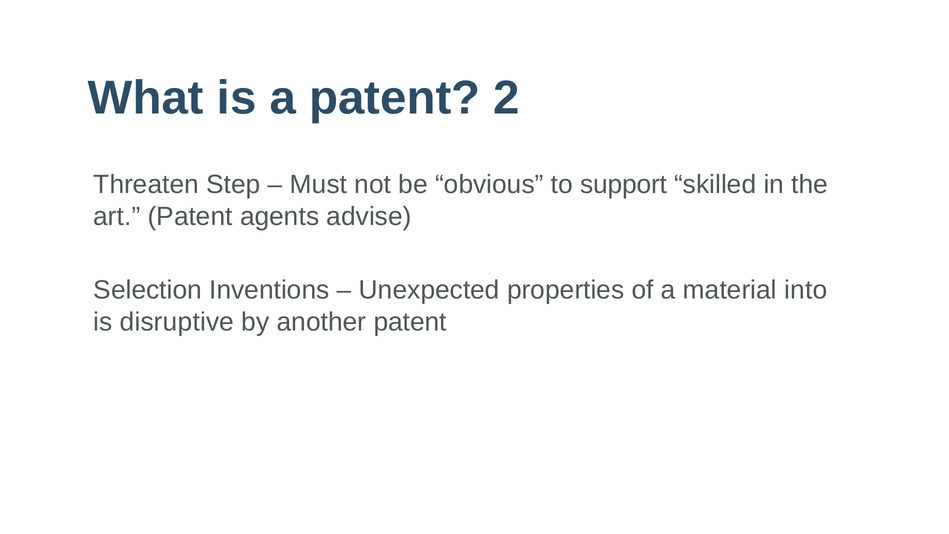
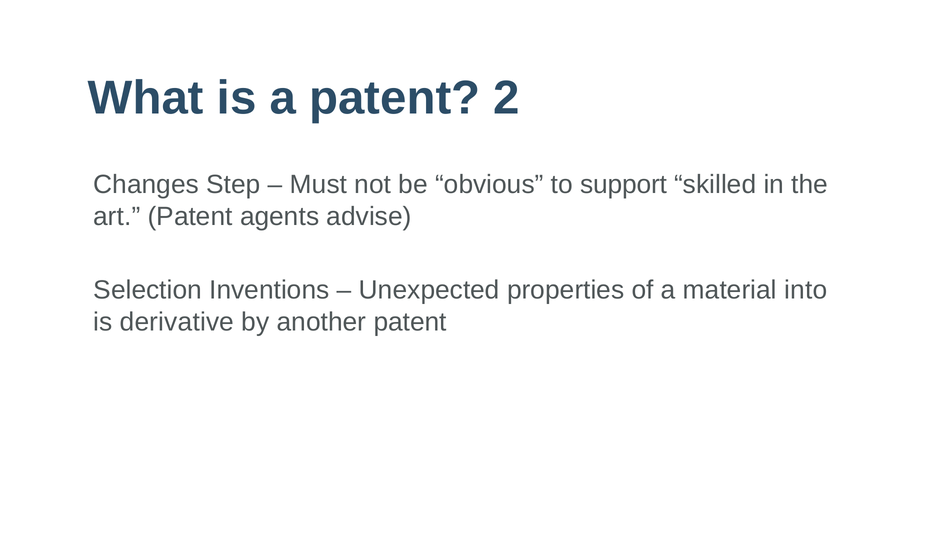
Threaten: Threaten -> Changes
disruptive: disruptive -> derivative
